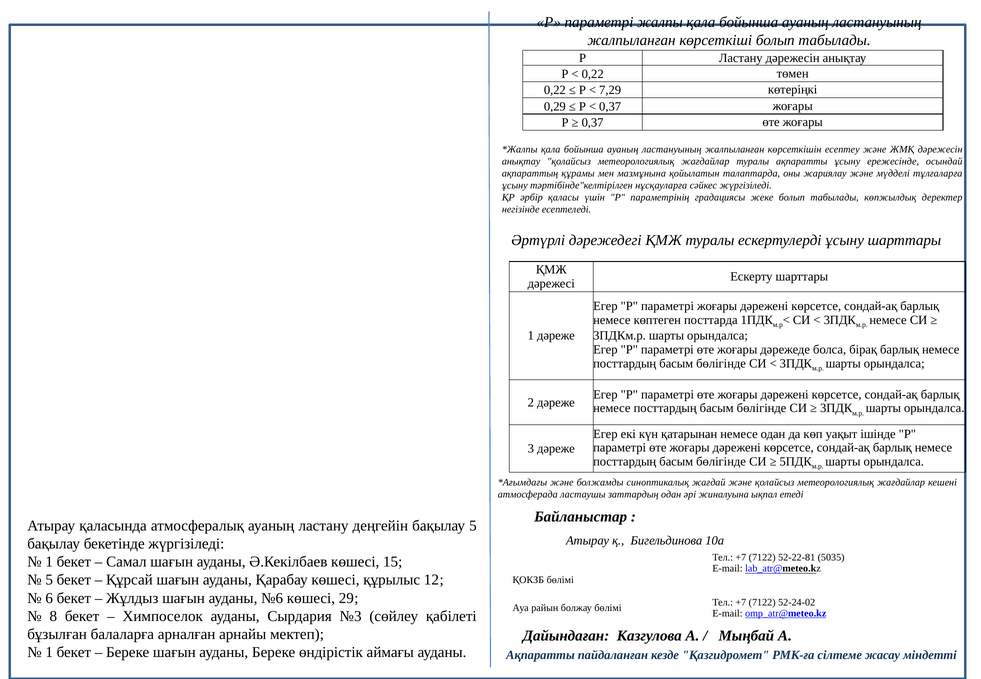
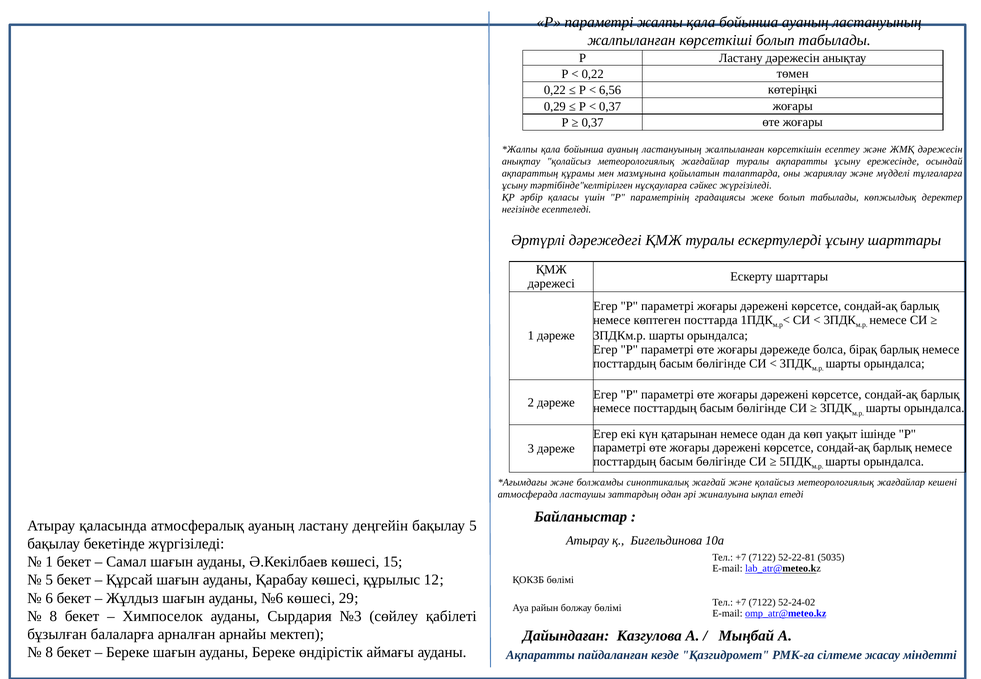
7,29: 7,29 -> 6,56
1 at (49, 653): 1 -> 8
